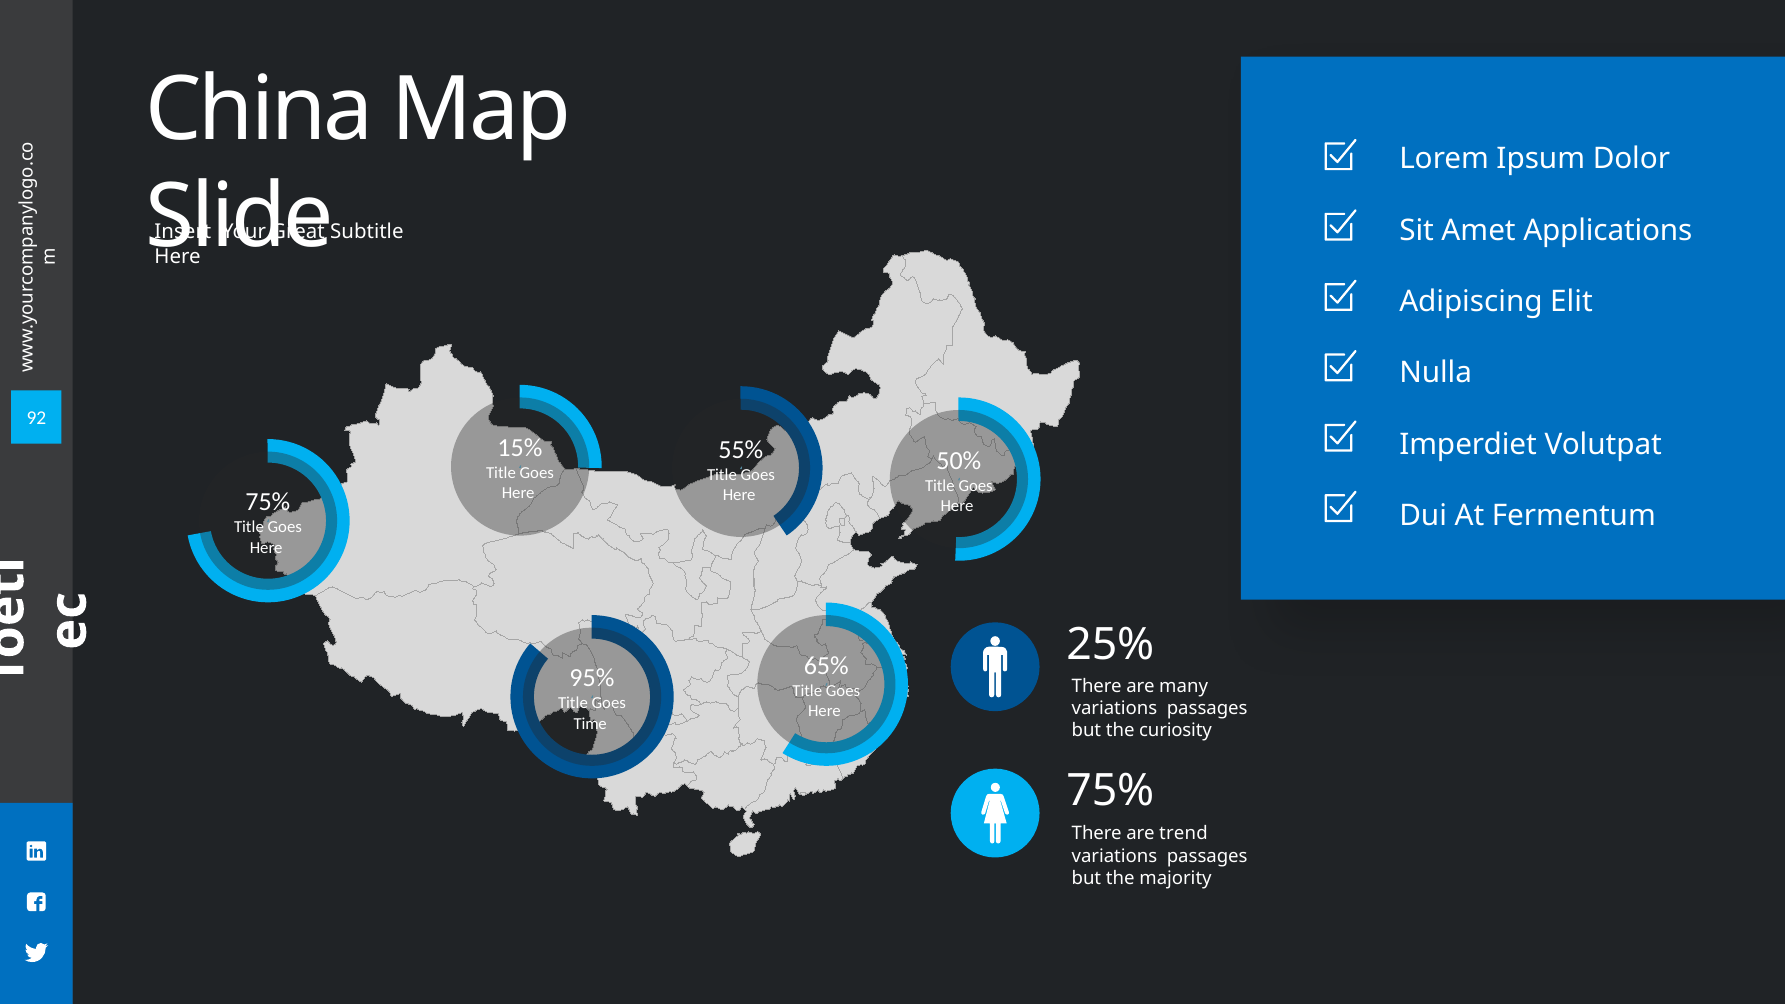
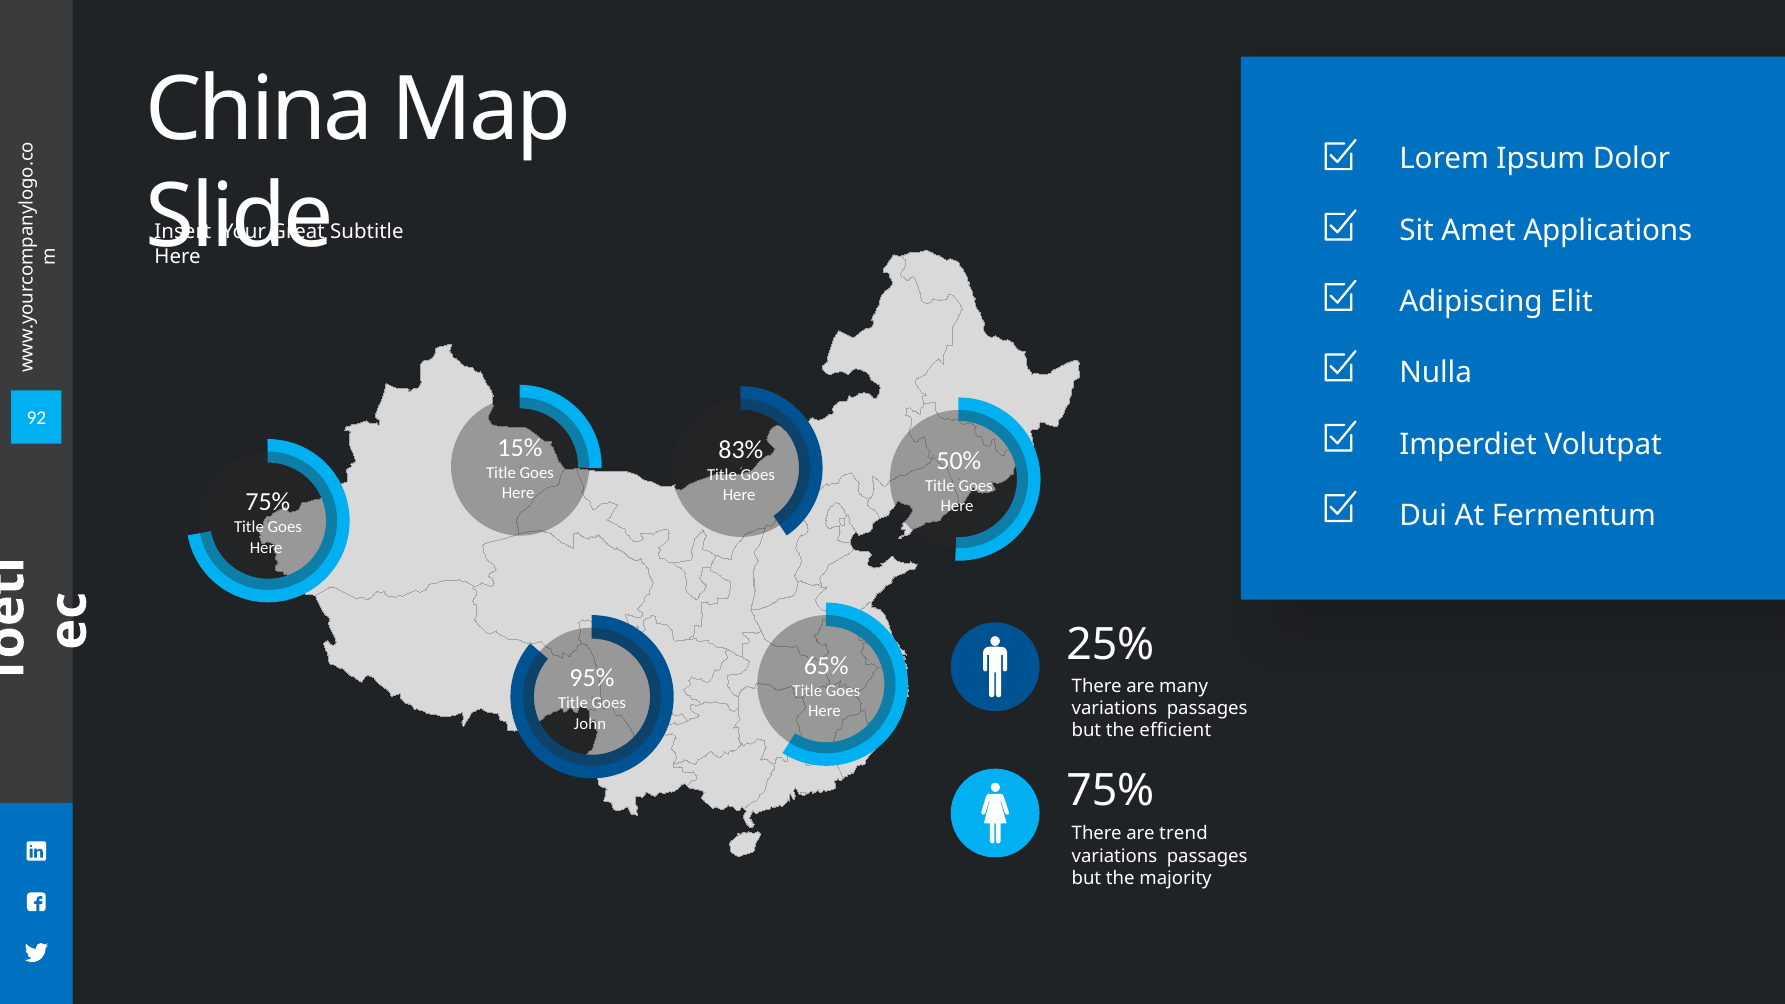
55%: 55% -> 83%
Time: Time -> John
curiosity: curiosity -> efficient
